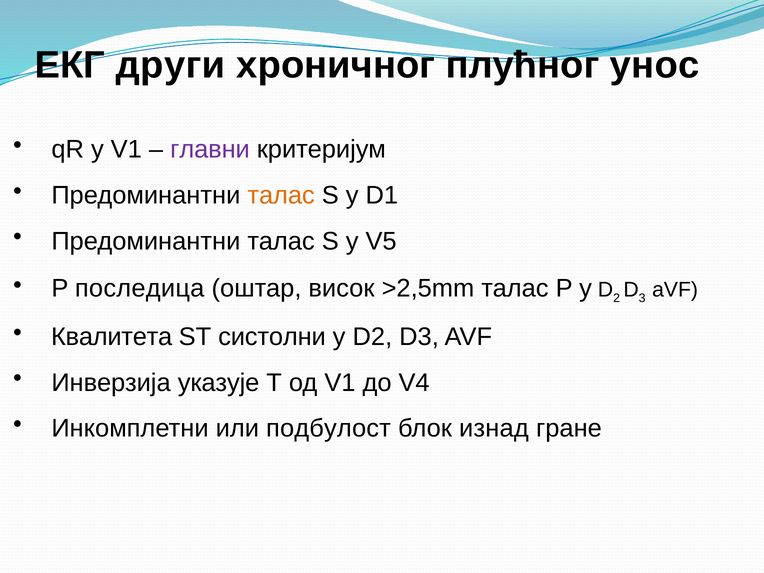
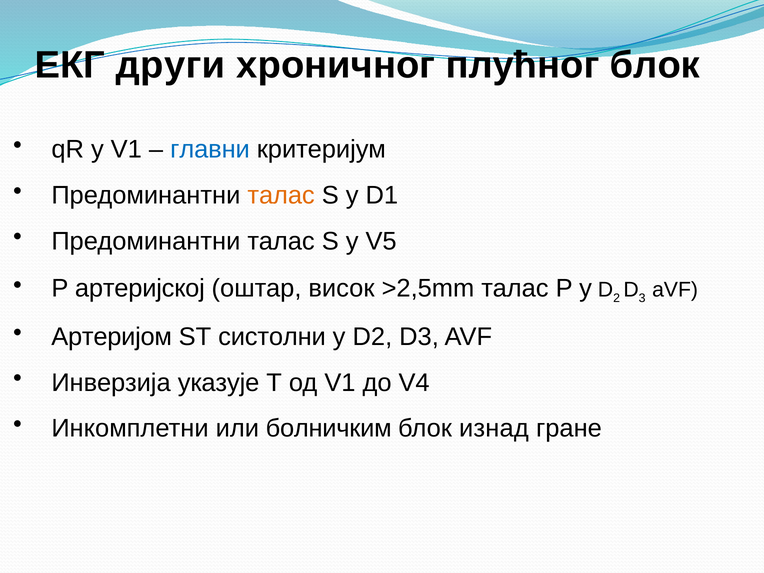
плућног унос: унос -> блок
главни colour: purple -> blue
последица: последица -> артеријској
Квалитета: Квалитета -> Артеријом
подбулост: подбулост -> болничким
